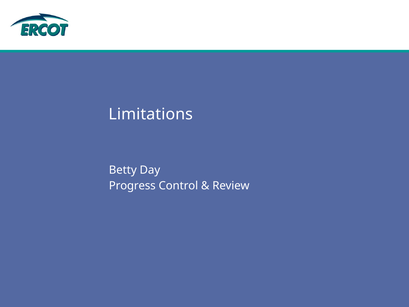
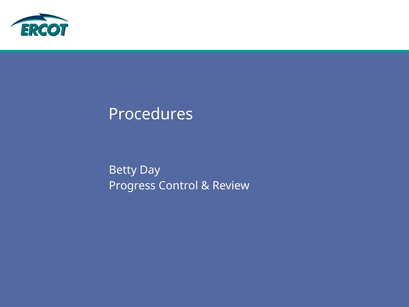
Limitations: Limitations -> Procedures
